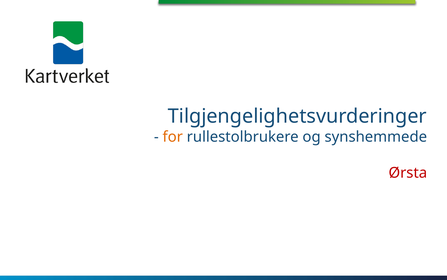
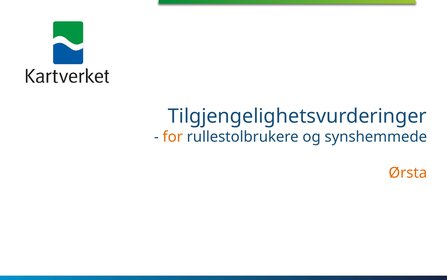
Ørsta colour: red -> orange
